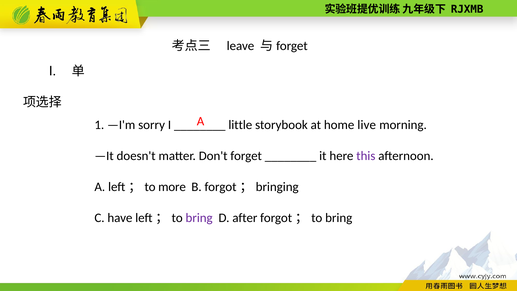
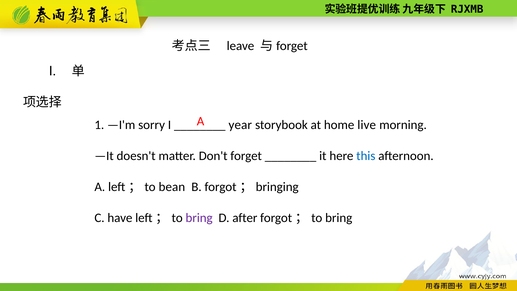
little: little -> year
this colour: purple -> blue
more: more -> bean
